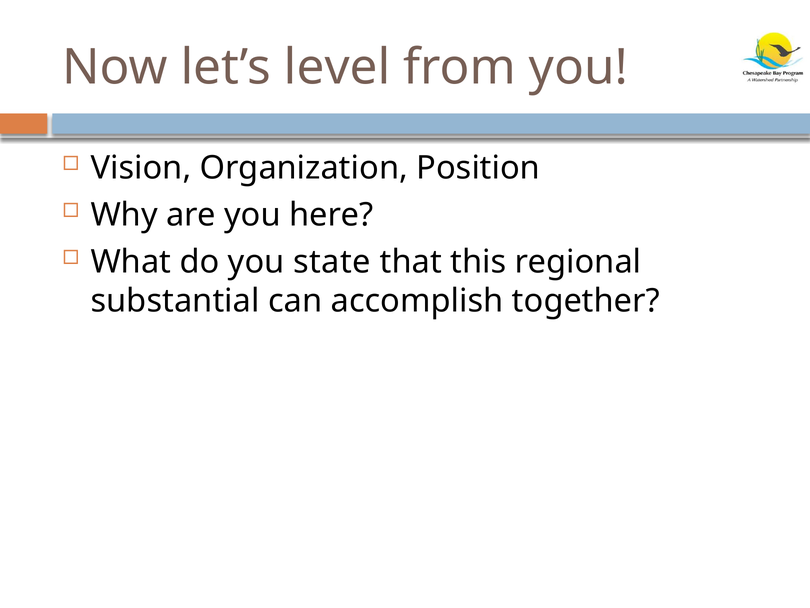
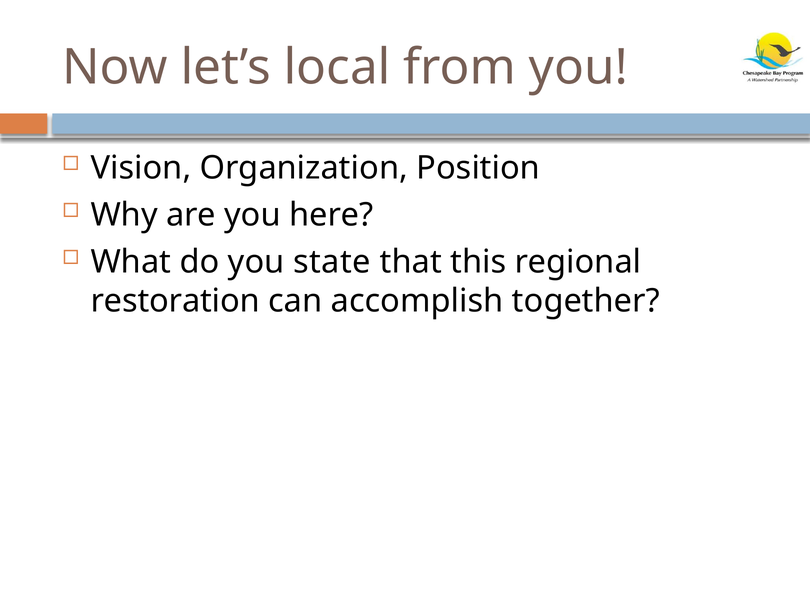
level: level -> local
substantial: substantial -> restoration
